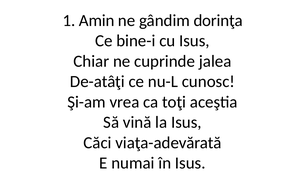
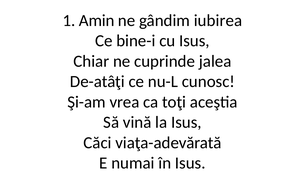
dorinţa: dorinţa -> iubirea
